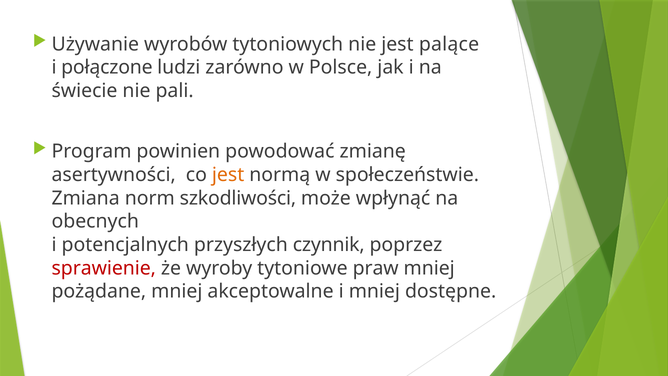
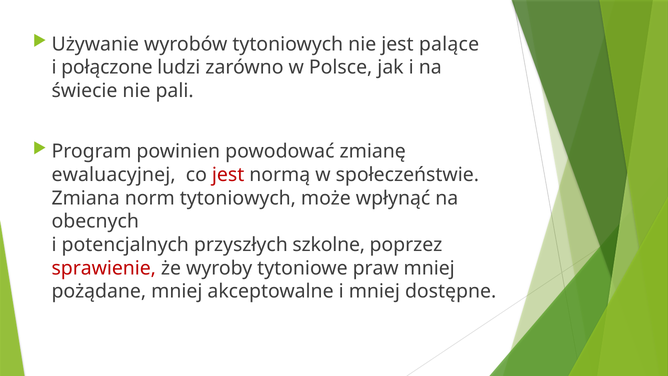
asertywności: asertywności -> ewaluacyjnej
jest at (228, 175) colour: orange -> red
norm szkodliwości: szkodliwości -> tytoniowych
czynnik: czynnik -> szkolne
